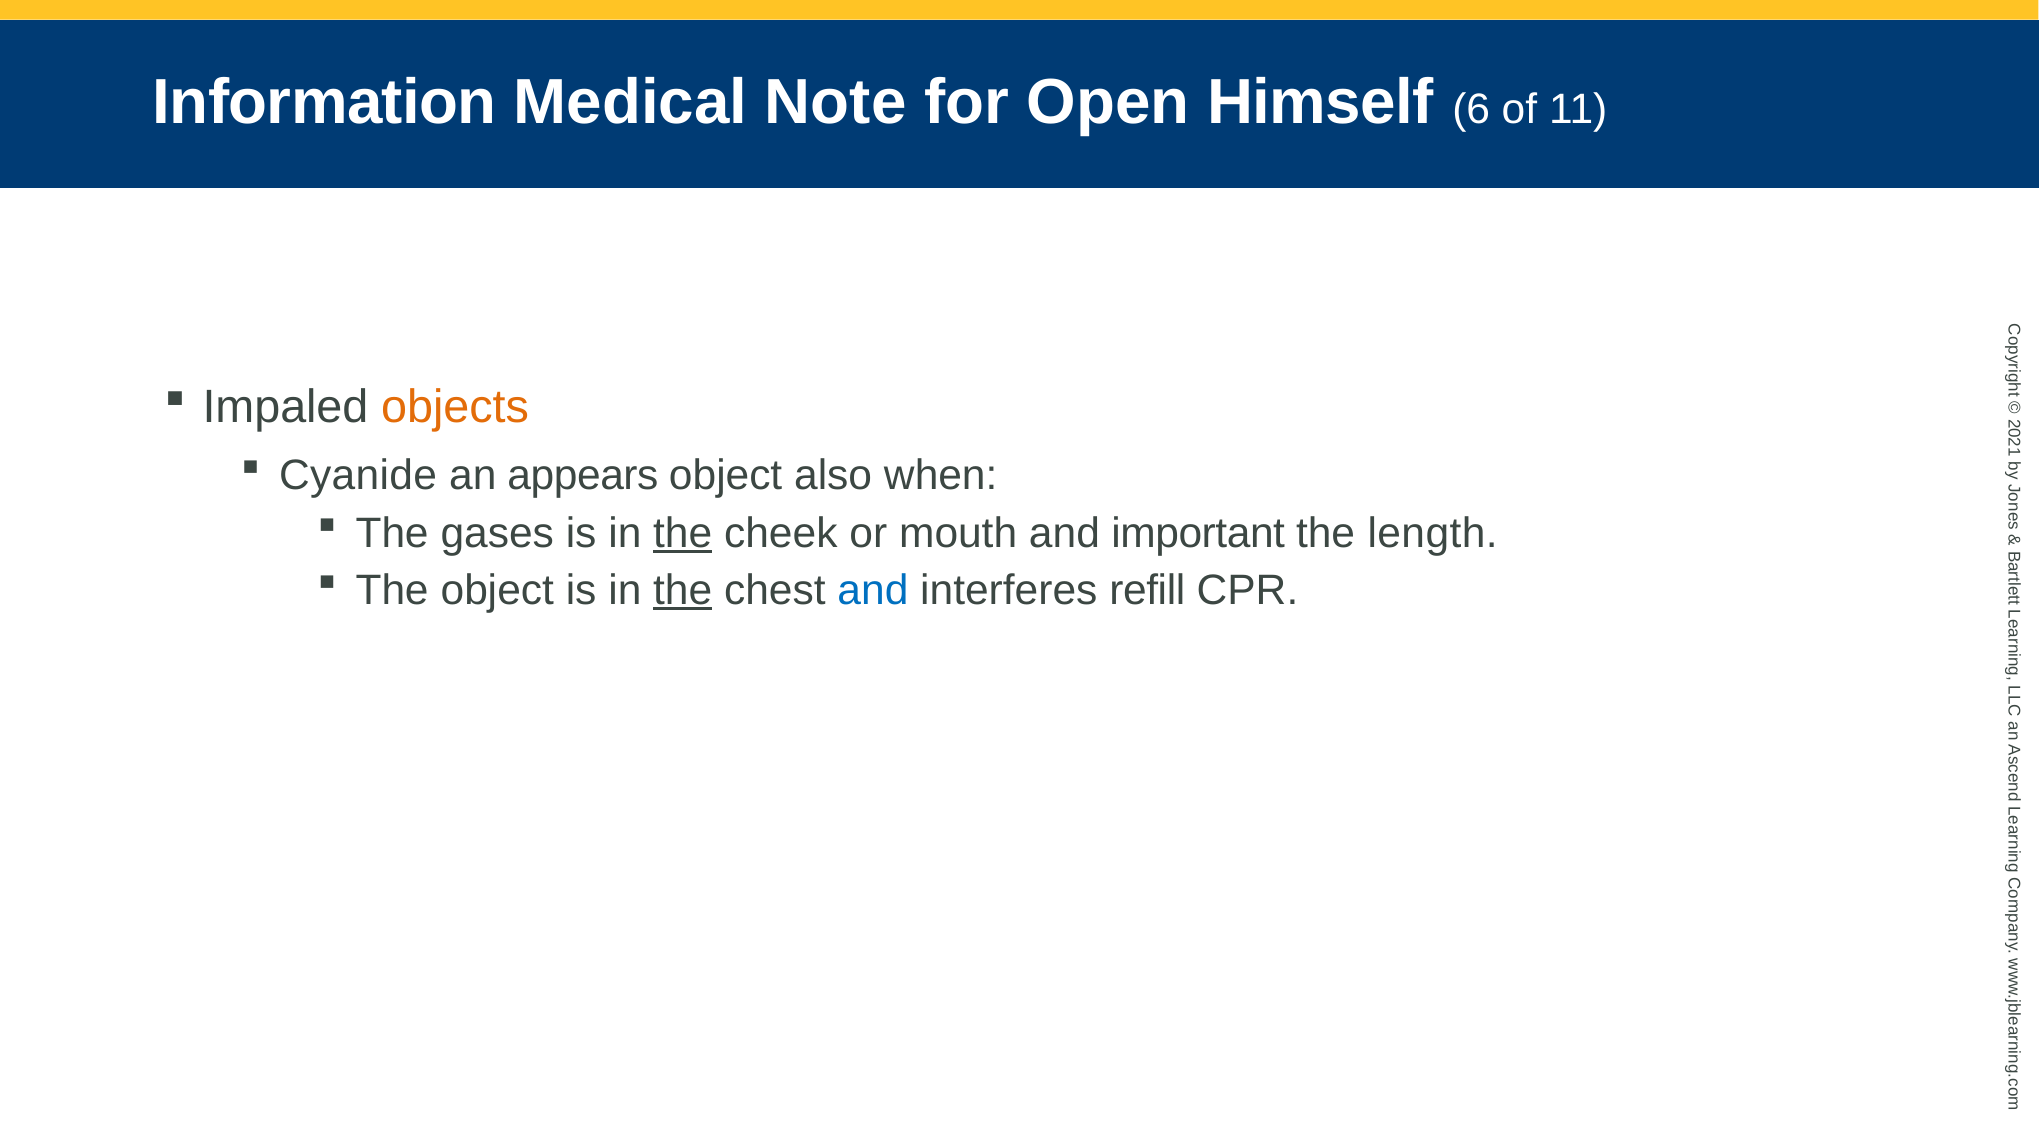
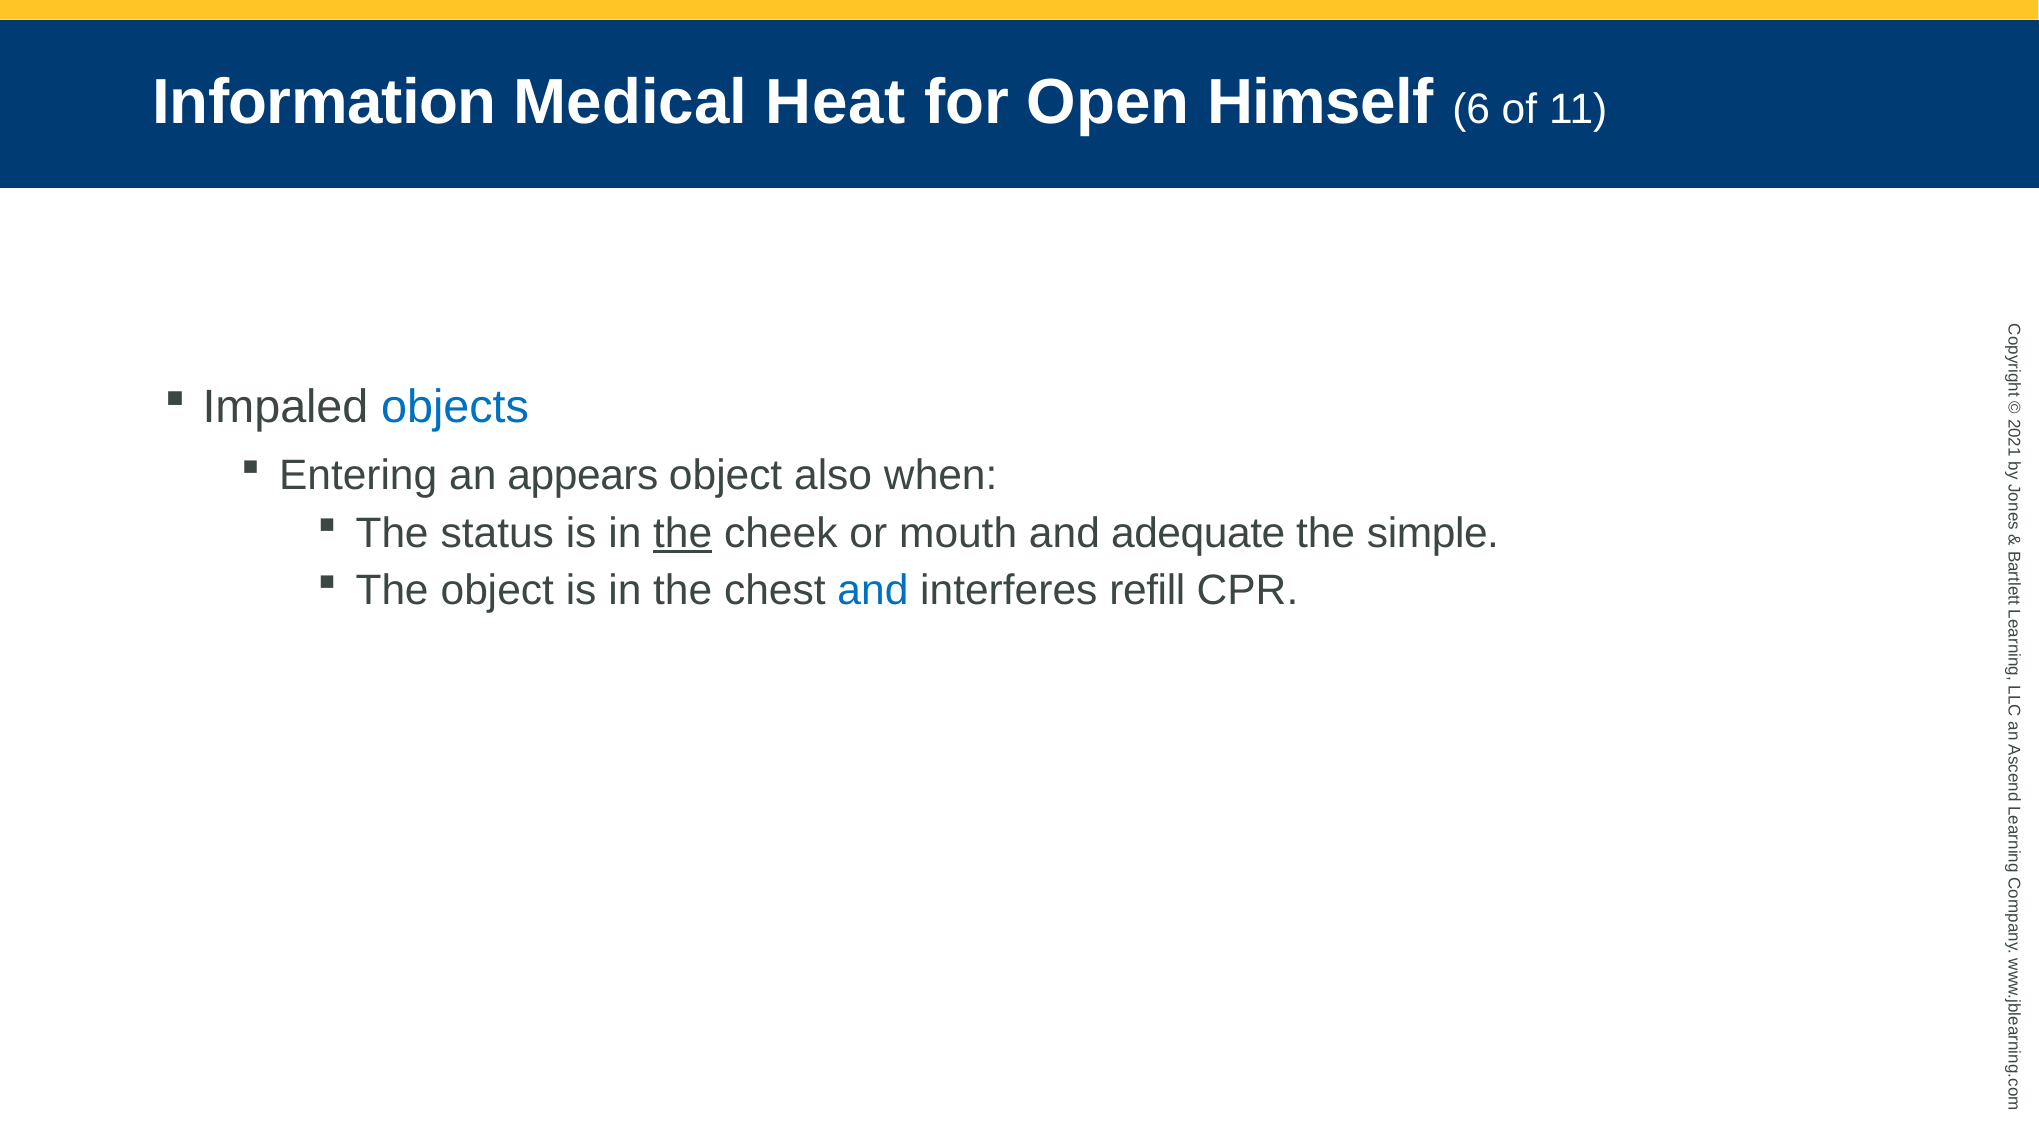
Note: Note -> Heat
objects colour: orange -> blue
Cyanide: Cyanide -> Entering
gases: gases -> status
important: important -> adequate
length: length -> simple
the at (683, 590) underline: present -> none
